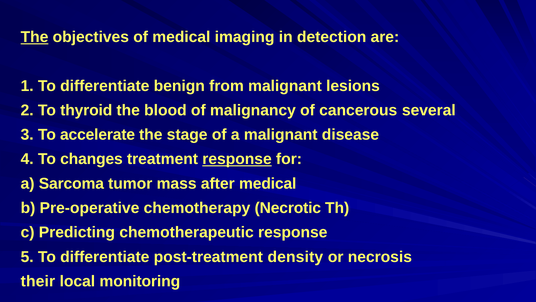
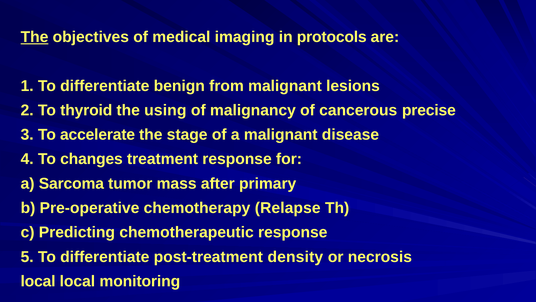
detection: detection -> protocols
blood: blood -> using
several: several -> precise
response at (237, 159) underline: present -> none
after medical: medical -> primary
Necrotic: Necrotic -> Relapse
their at (38, 281): their -> local
